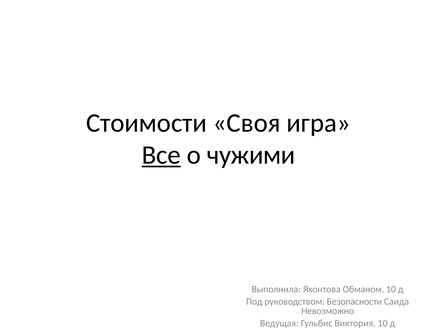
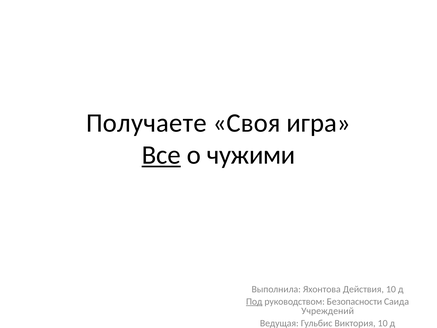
Стоимости: Стоимости -> Получаете
Обманом: Обманом -> Действия
Под underline: none -> present
Невозможно: Невозможно -> Учреждений
